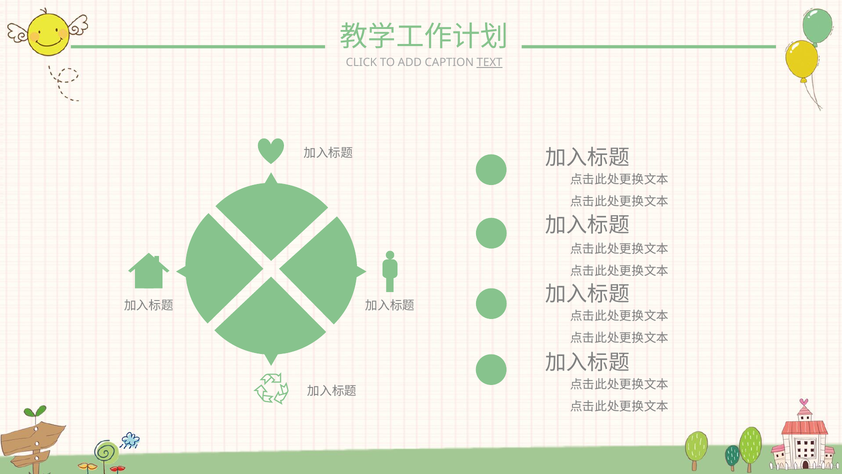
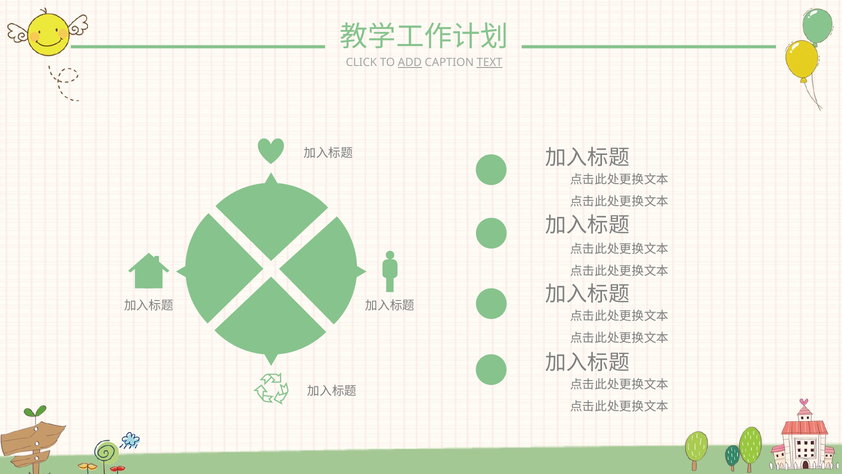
ADD underline: none -> present
